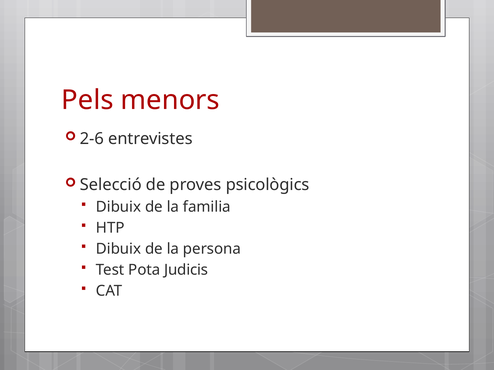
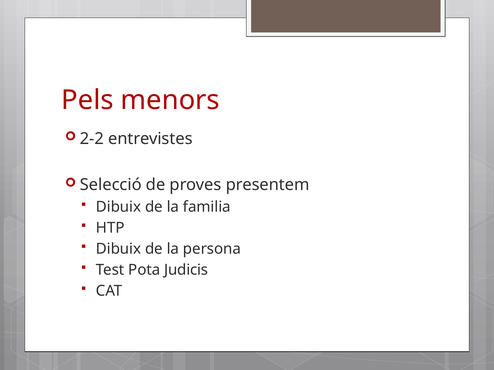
2-6: 2-6 -> 2-2
psicològics: psicològics -> presentem
